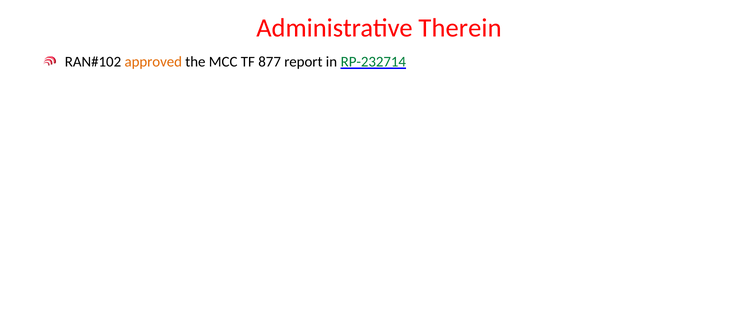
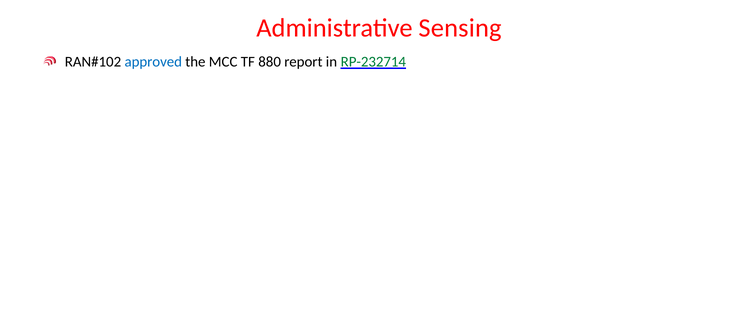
Therein: Therein -> Sensing
approved colour: orange -> blue
877: 877 -> 880
